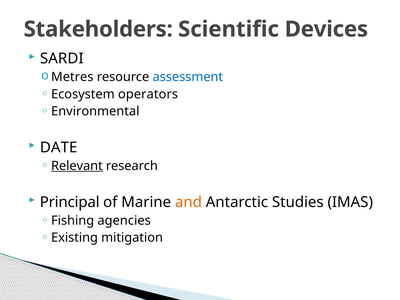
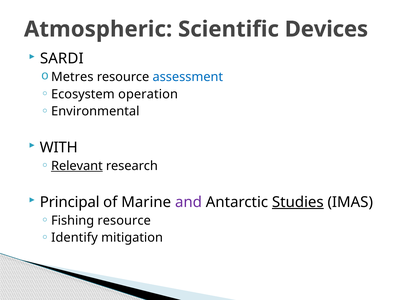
Stakeholders: Stakeholders -> Atmospheric
operators: operators -> operation
DATE: DATE -> WITH
and colour: orange -> purple
Studies underline: none -> present
Fishing agencies: agencies -> resource
Existing: Existing -> Identify
